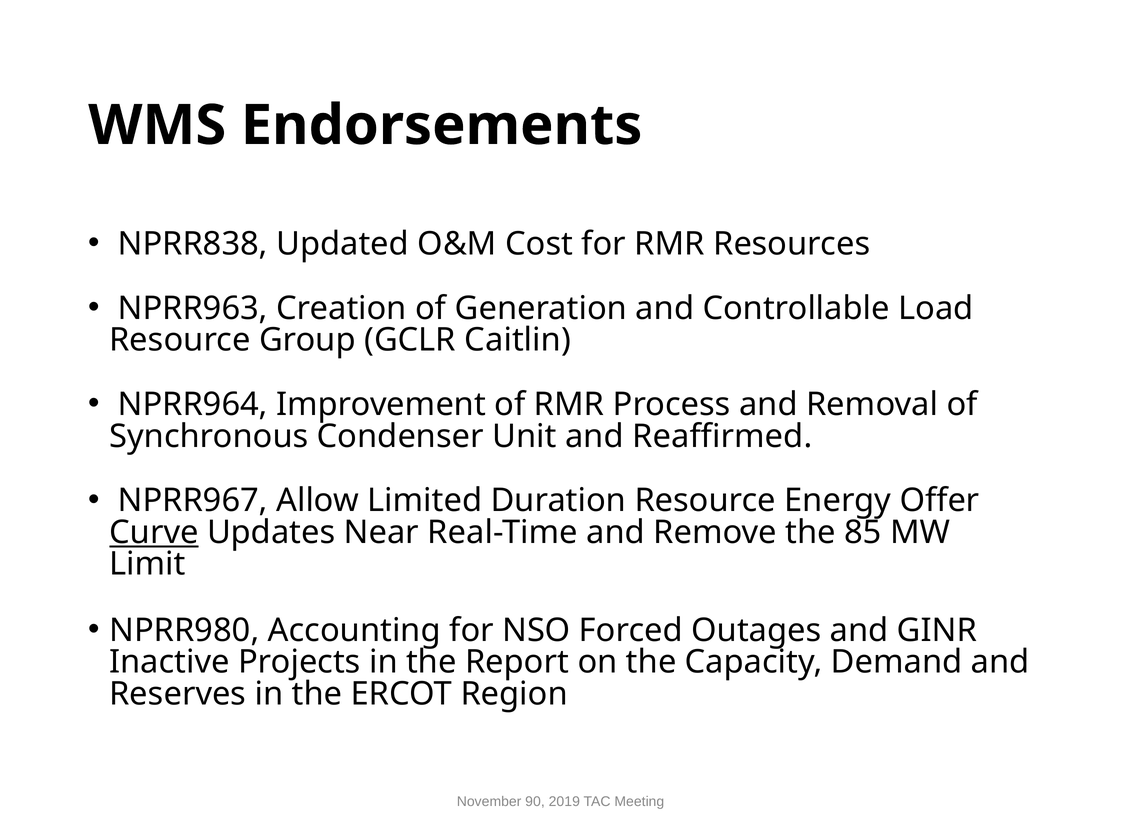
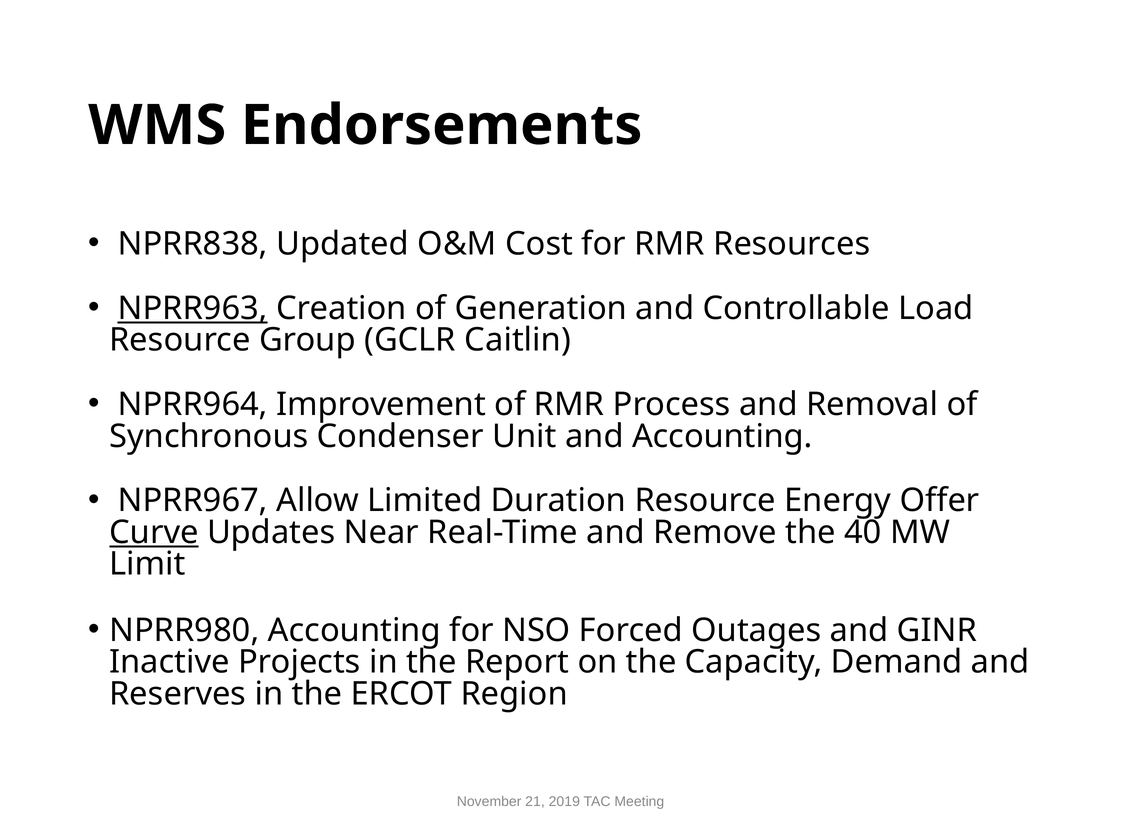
NPRR963 underline: none -> present
and Reaffirmed: Reaffirmed -> Accounting
85: 85 -> 40
90: 90 -> 21
